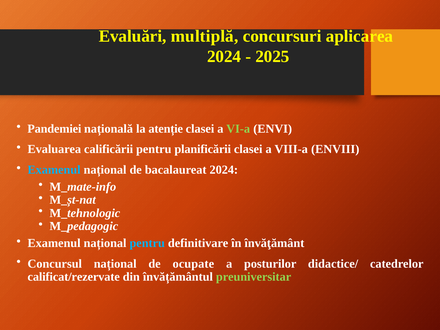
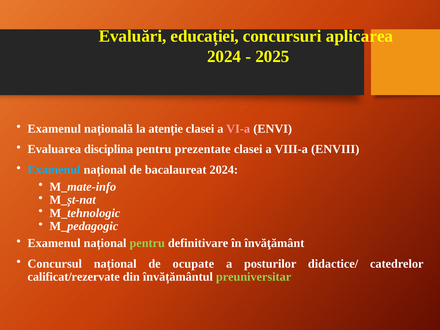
multiplă: multiplă -> educației
Pandemiei at (54, 129): Pandemiei -> Examenul
VI-a colour: light green -> pink
calificării: calificării -> disciplina
planificării: planificării -> prezentate
pentru at (147, 243) colour: light blue -> light green
